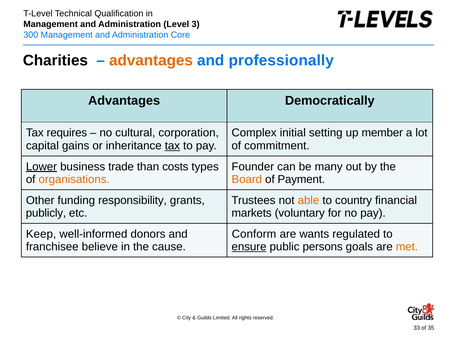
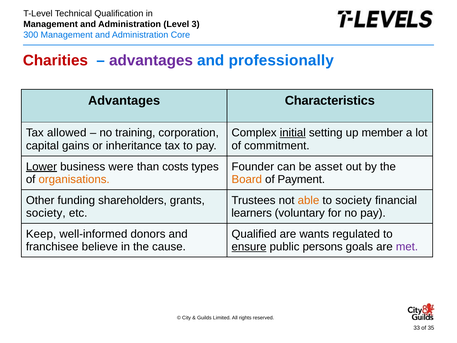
Charities colour: black -> red
advantages at (151, 61) colour: orange -> purple
Democratically: Democratically -> Characteristics
requires: requires -> allowed
cultural: cultural -> training
initial underline: none -> present
tax at (172, 146) underline: present -> none
trade: trade -> were
many: many -> asset
responsibility: responsibility -> shareholders
to country: country -> society
publicly at (46, 213): publicly -> society
markets: markets -> learners
Conform: Conform -> Qualified
met colour: orange -> purple
